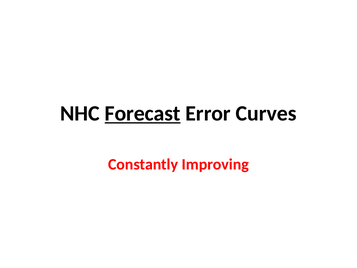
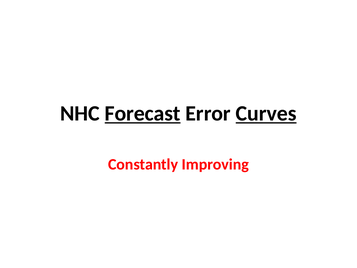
Curves underline: none -> present
